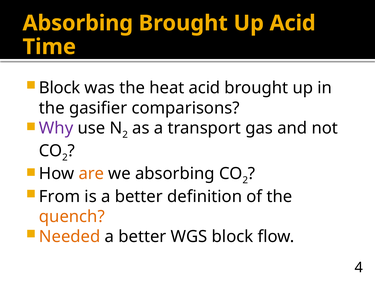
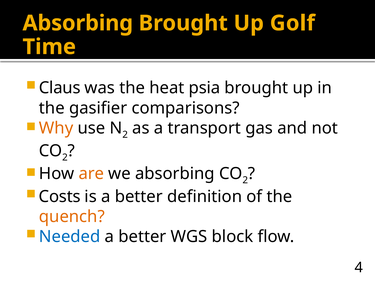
Up Acid: Acid -> Golf
Block at (60, 88): Block -> Claus
heat acid: acid -> psia
Why colour: purple -> orange
From: From -> Costs
Needed colour: orange -> blue
